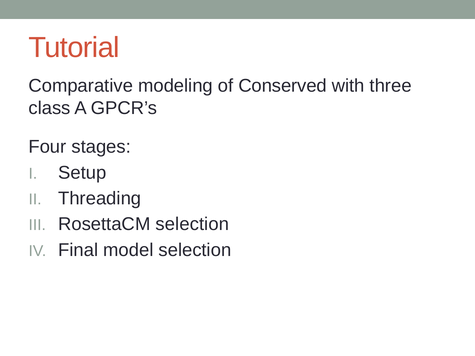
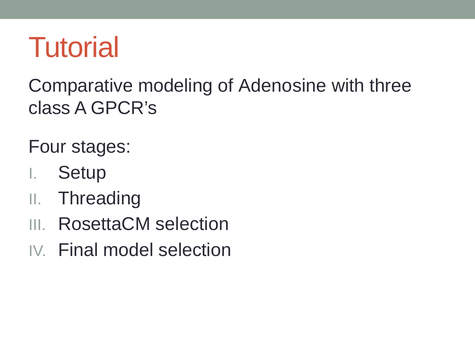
Conserved: Conserved -> Adenosine
